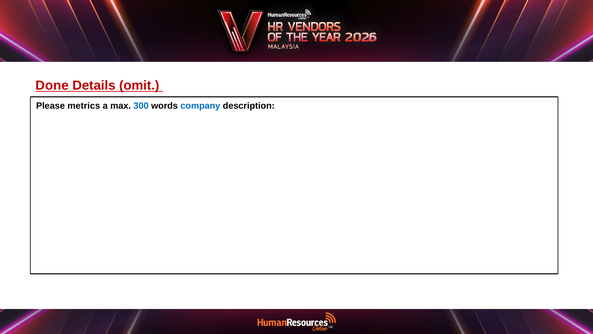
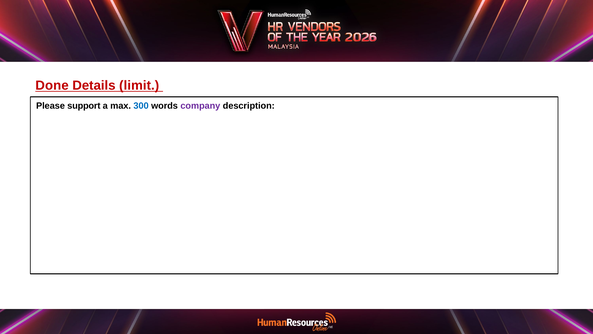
omit: omit -> limit
metrics: metrics -> support
company colour: blue -> purple
